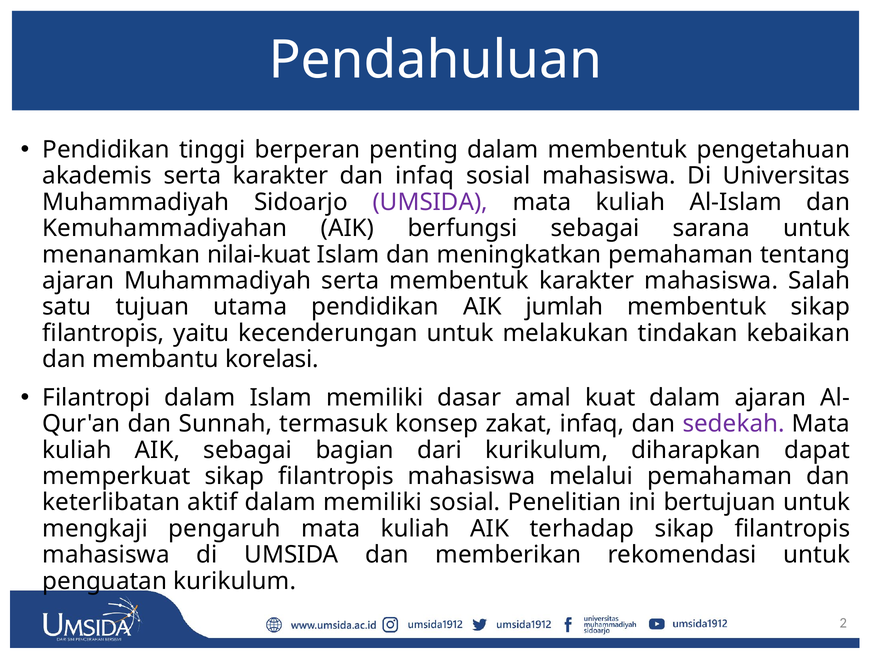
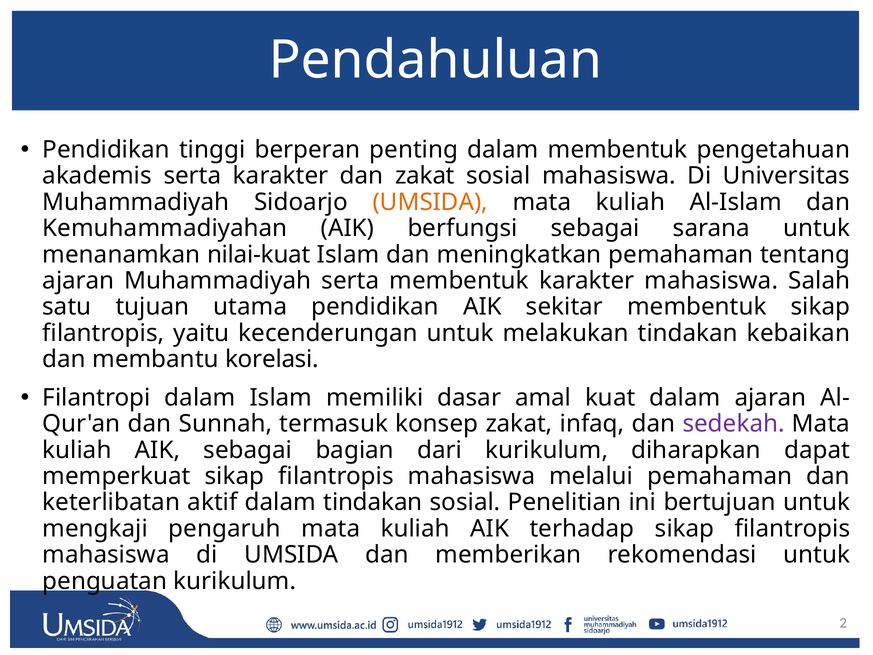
dan infaq: infaq -> zakat
UMSIDA at (430, 202) colour: purple -> orange
jumlah: jumlah -> sekitar
dalam memiliki: memiliki -> tindakan
